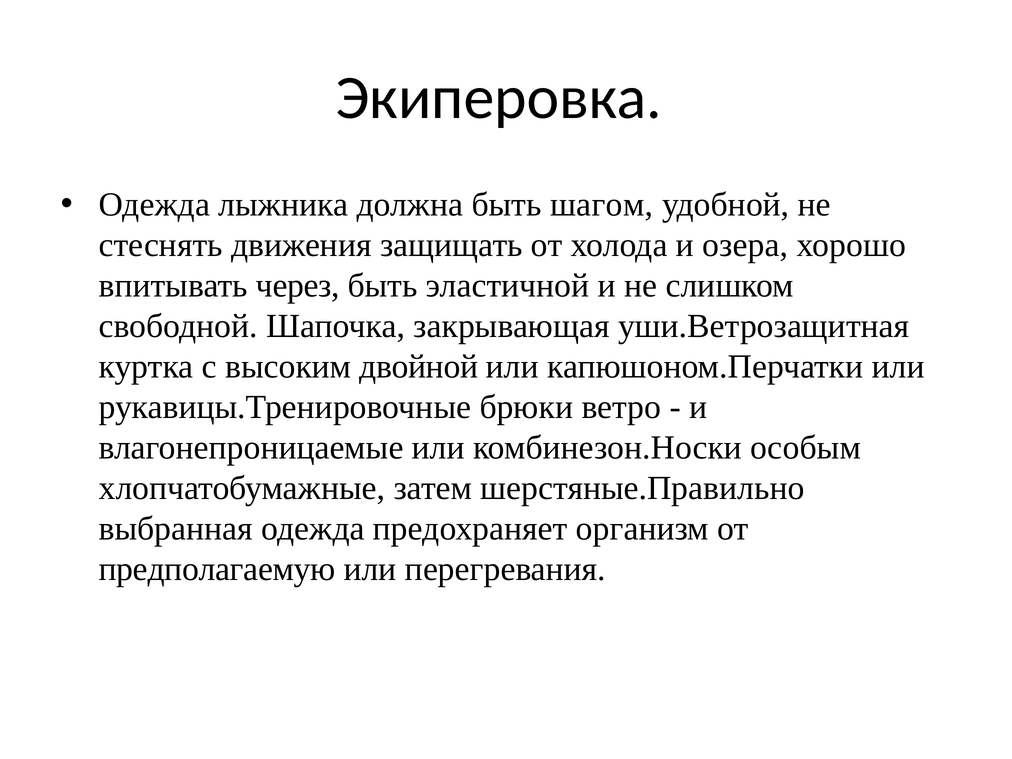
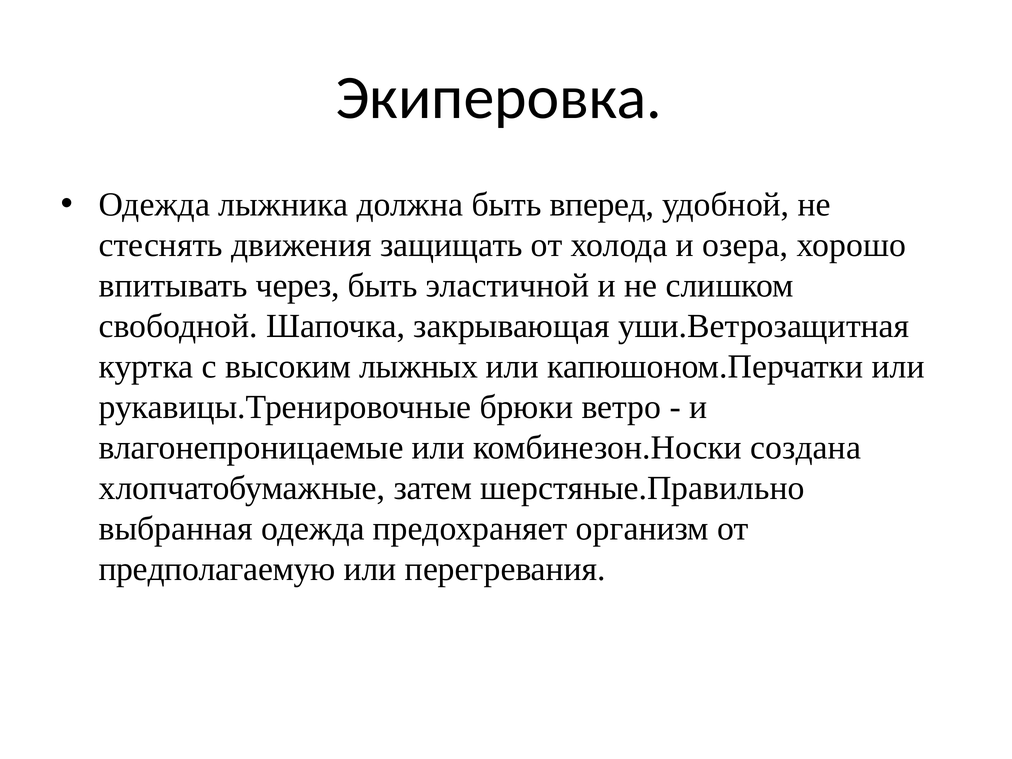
шагом: шагом -> вперед
двойной: двойной -> лыжных
особым: особым -> создана
